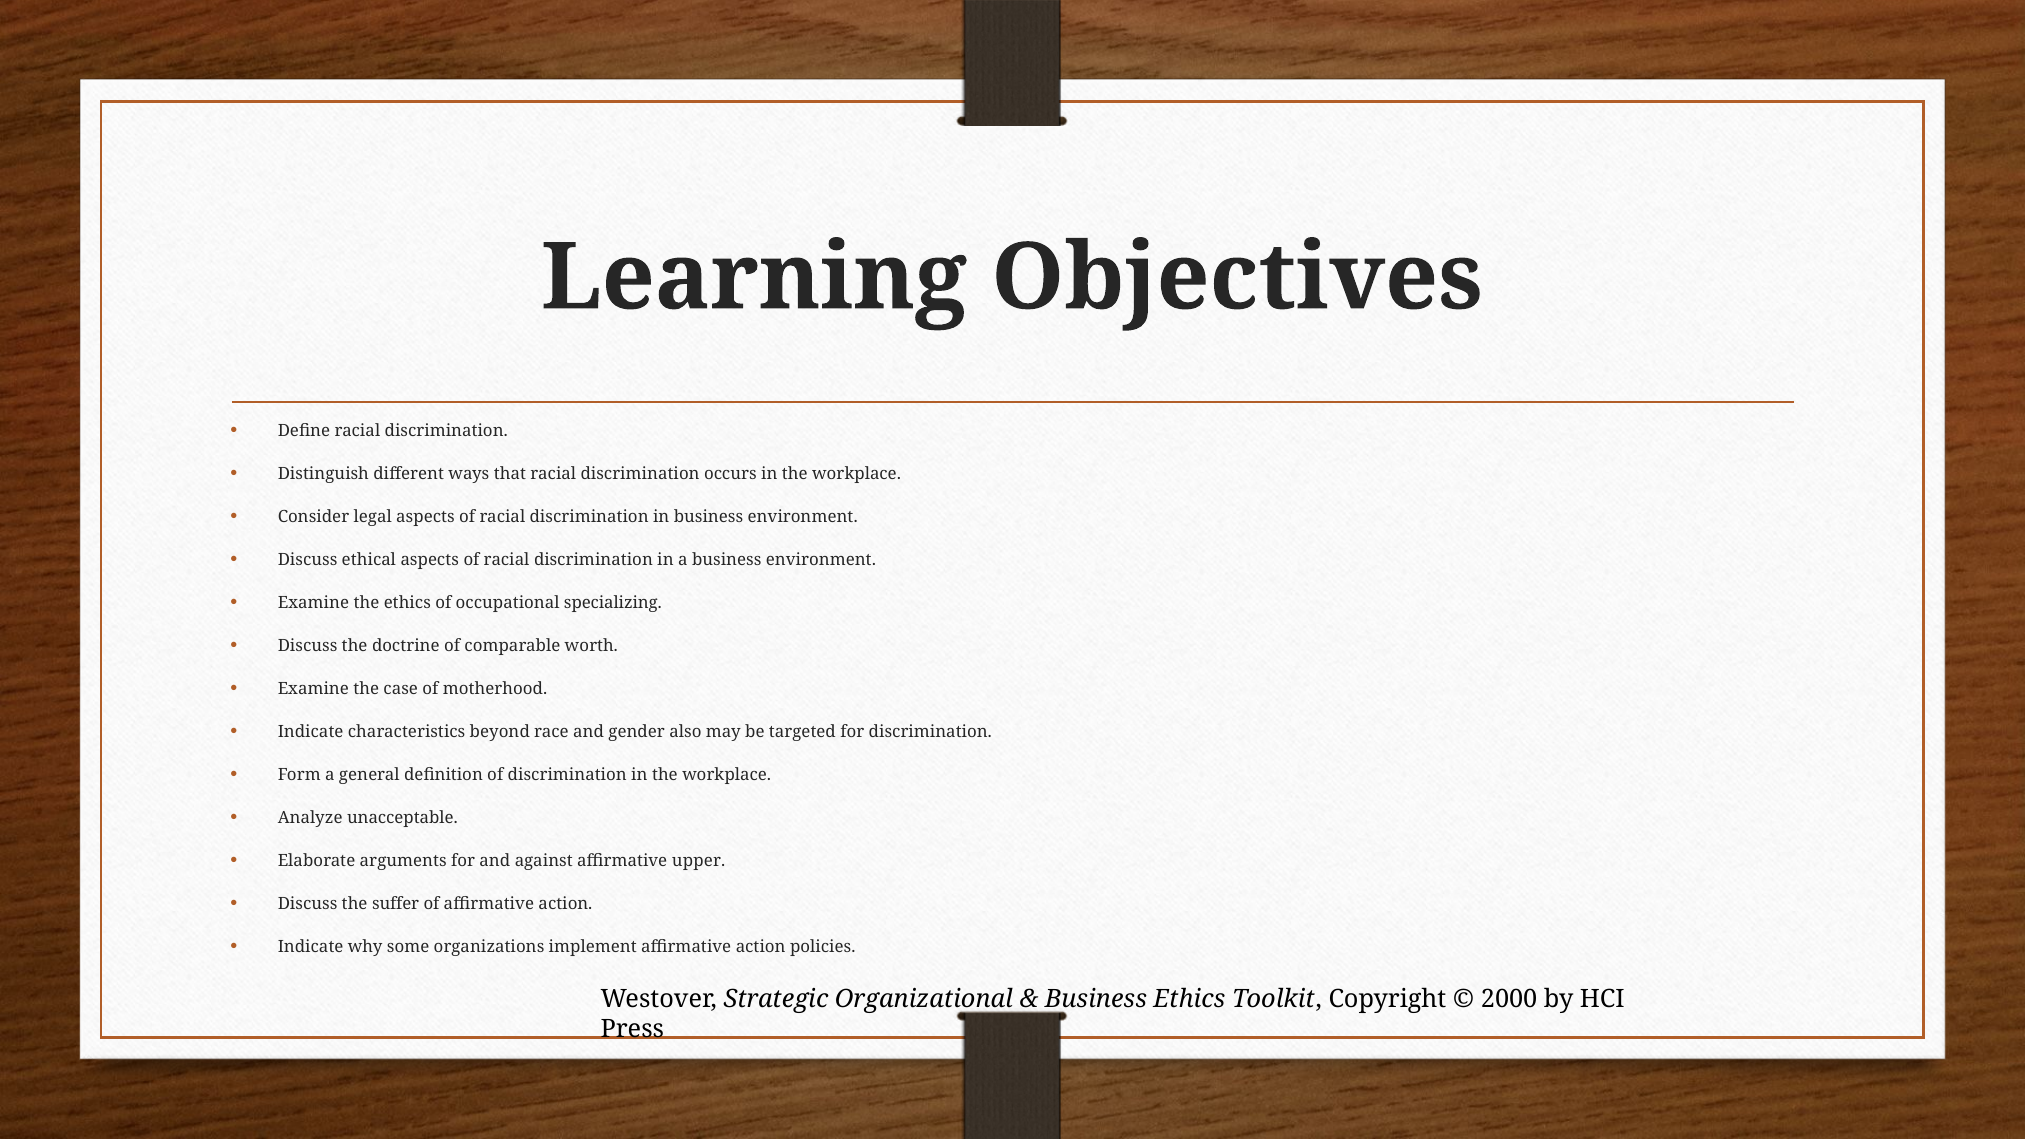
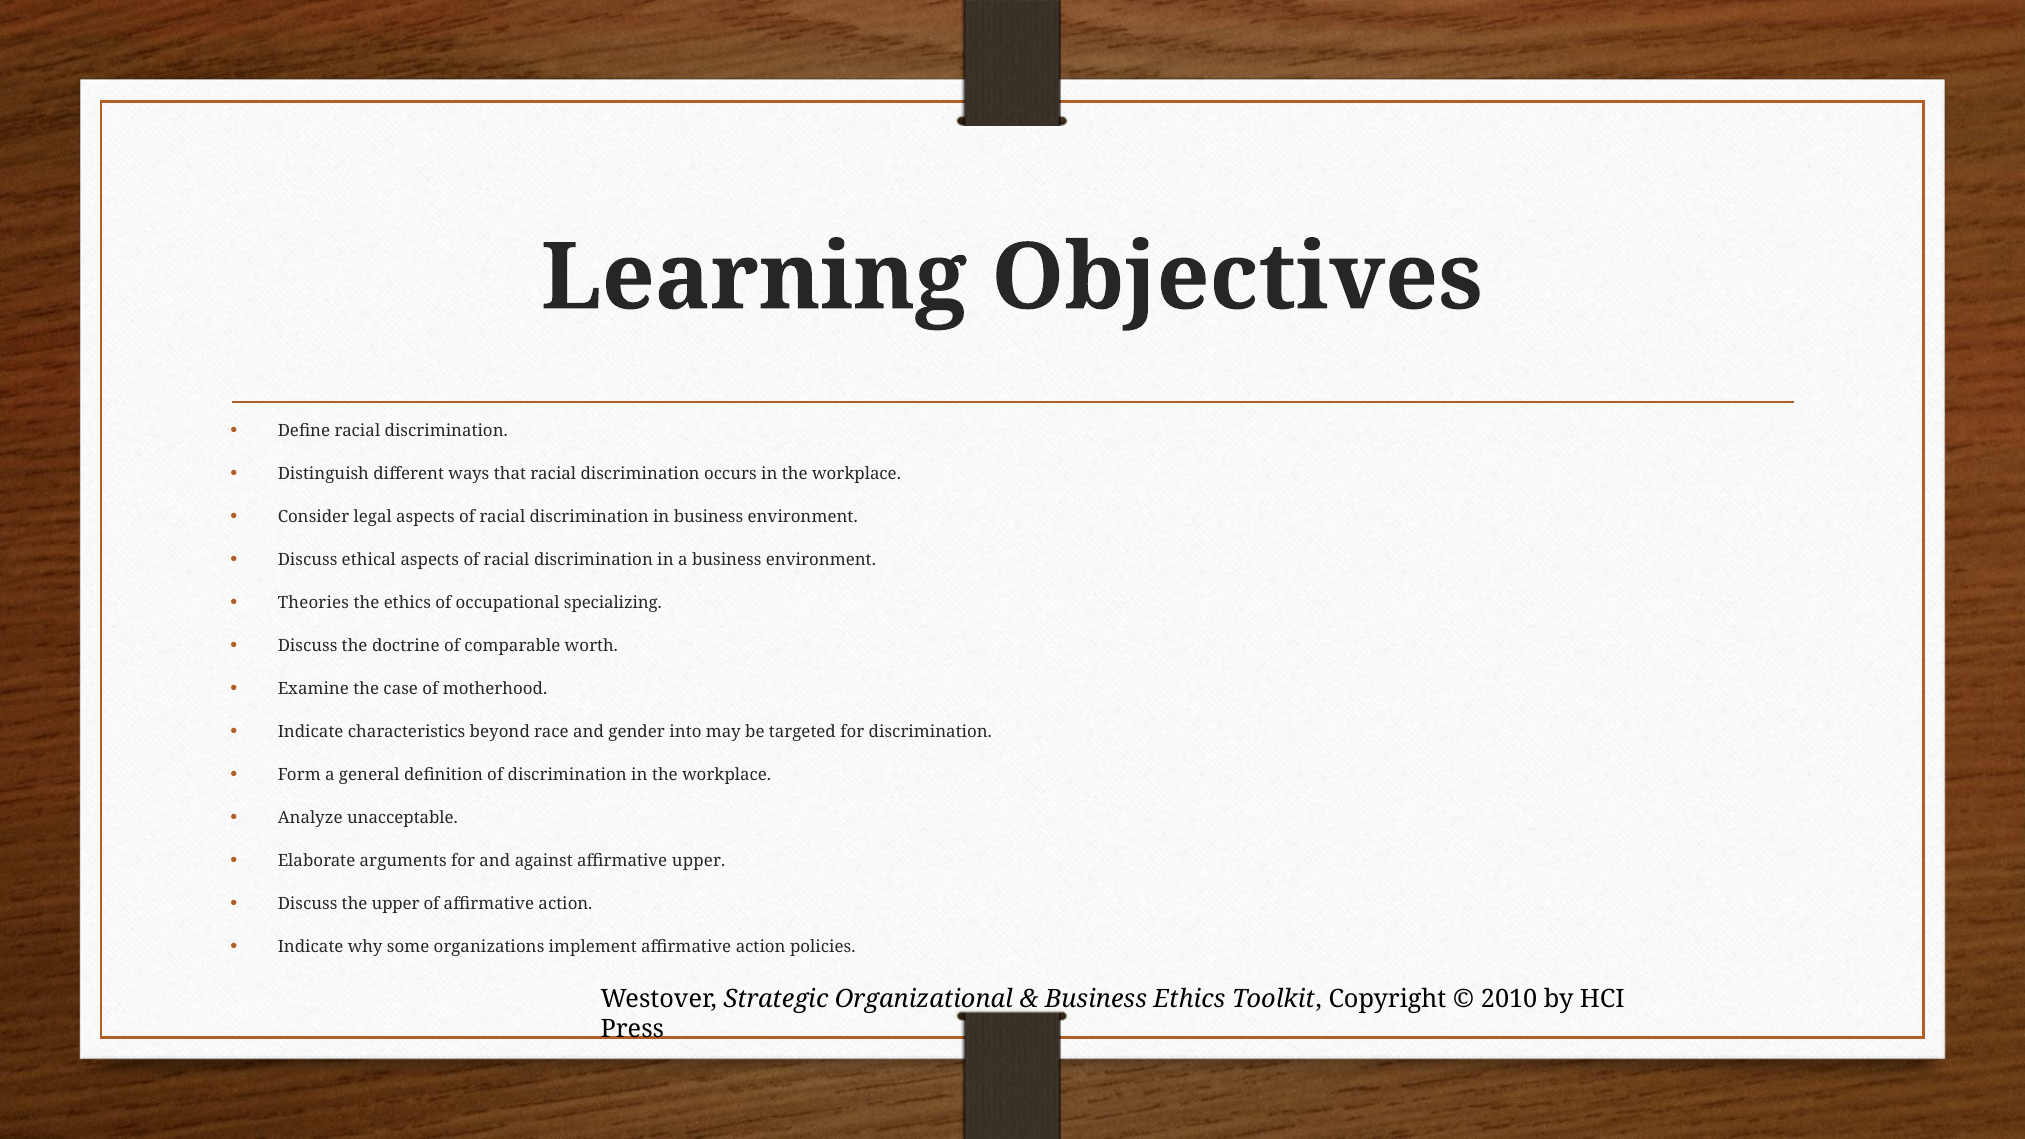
Examine at (313, 603): Examine -> Theories
also: also -> into
the suffer: suffer -> upper
2000: 2000 -> 2010
